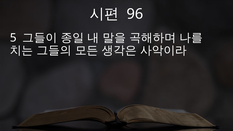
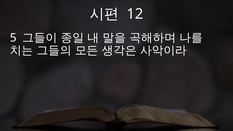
96: 96 -> 12
